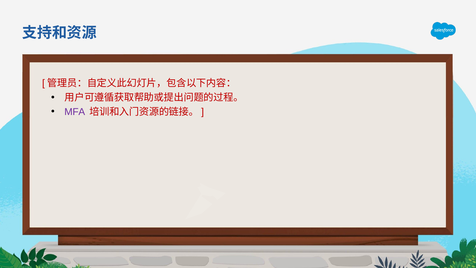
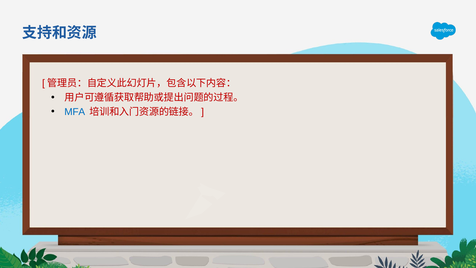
MFA colour: purple -> blue
